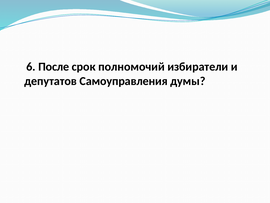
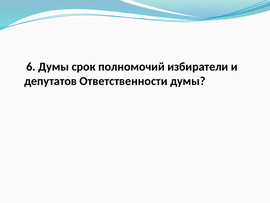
6 После: После -> Думы
Самоуправления: Самоуправления -> Ответственности
